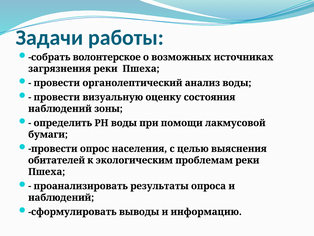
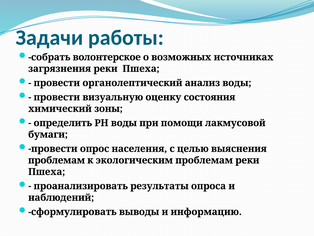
наблюдений at (60, 108): наблюдений -> химический
обитателей at (57, 160): обитателей -> проблемам
